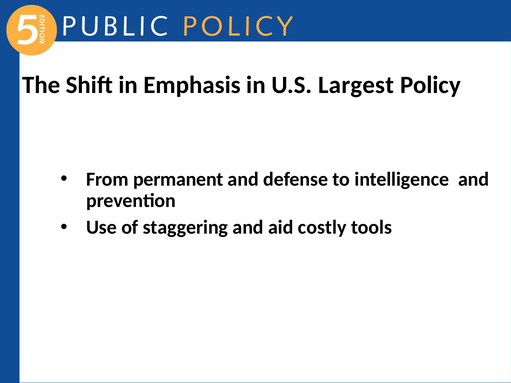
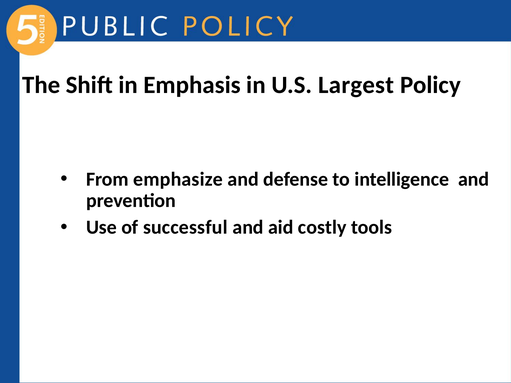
permanent: permanent -> emphasize
staggering: staggering -> successful
